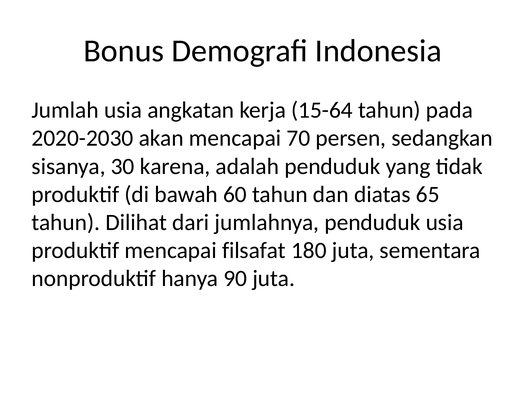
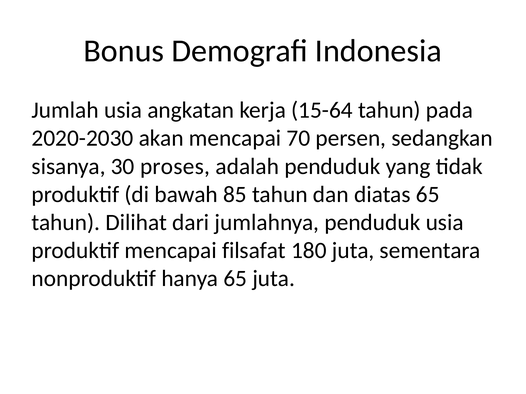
karena: karena -> proses
60: 60 -> 85
hanya 90: 90 -> 65
